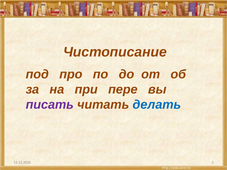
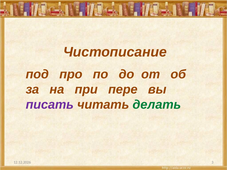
делать colour: blue -> green
